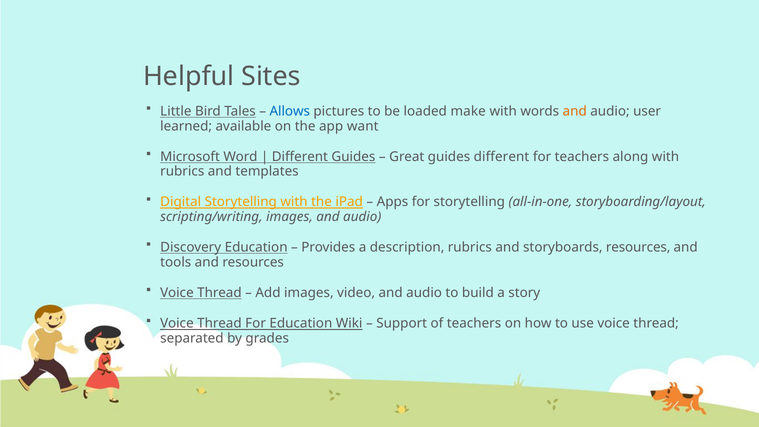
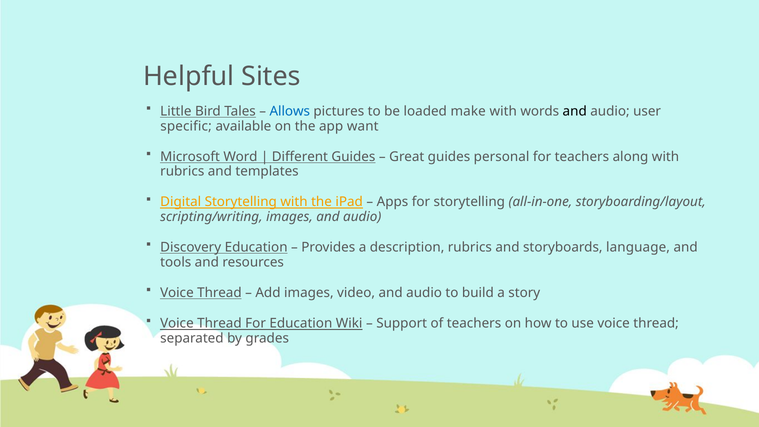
and at (575, 111) colour: orange -> black
learned: learned -> specific
guides different: different -> personal
storyboards resources: resources -> language
